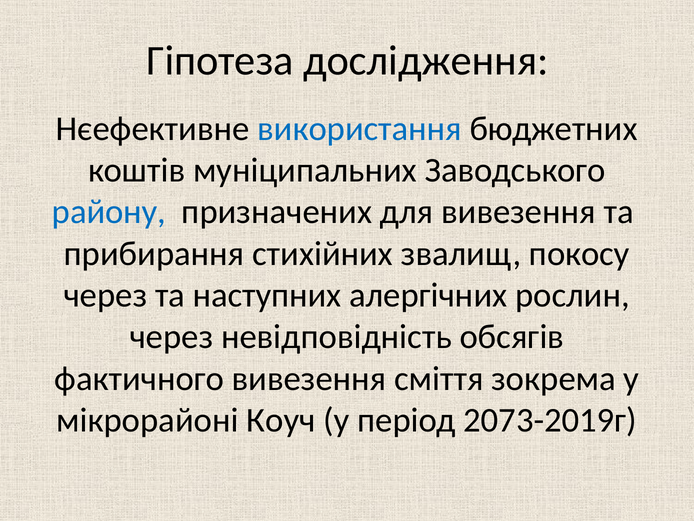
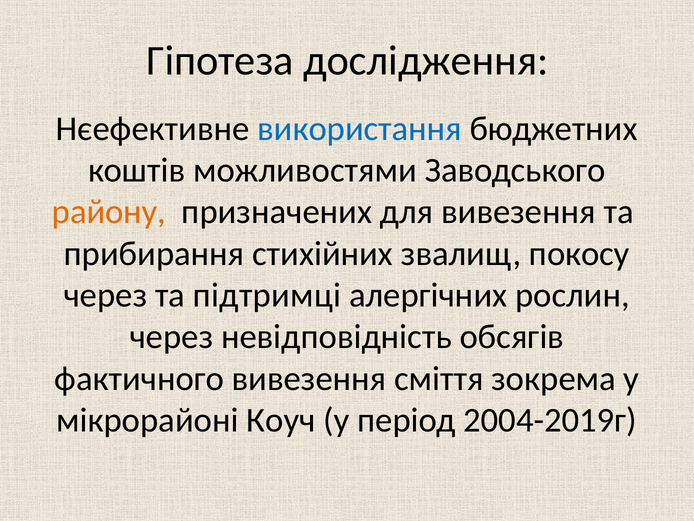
муніципальних: муніципальних -> можливостями
району colour: blue -> orange
наступних: наступних -> підтримці
2073-2019г: 2073-2019г -> 2004-2019г
